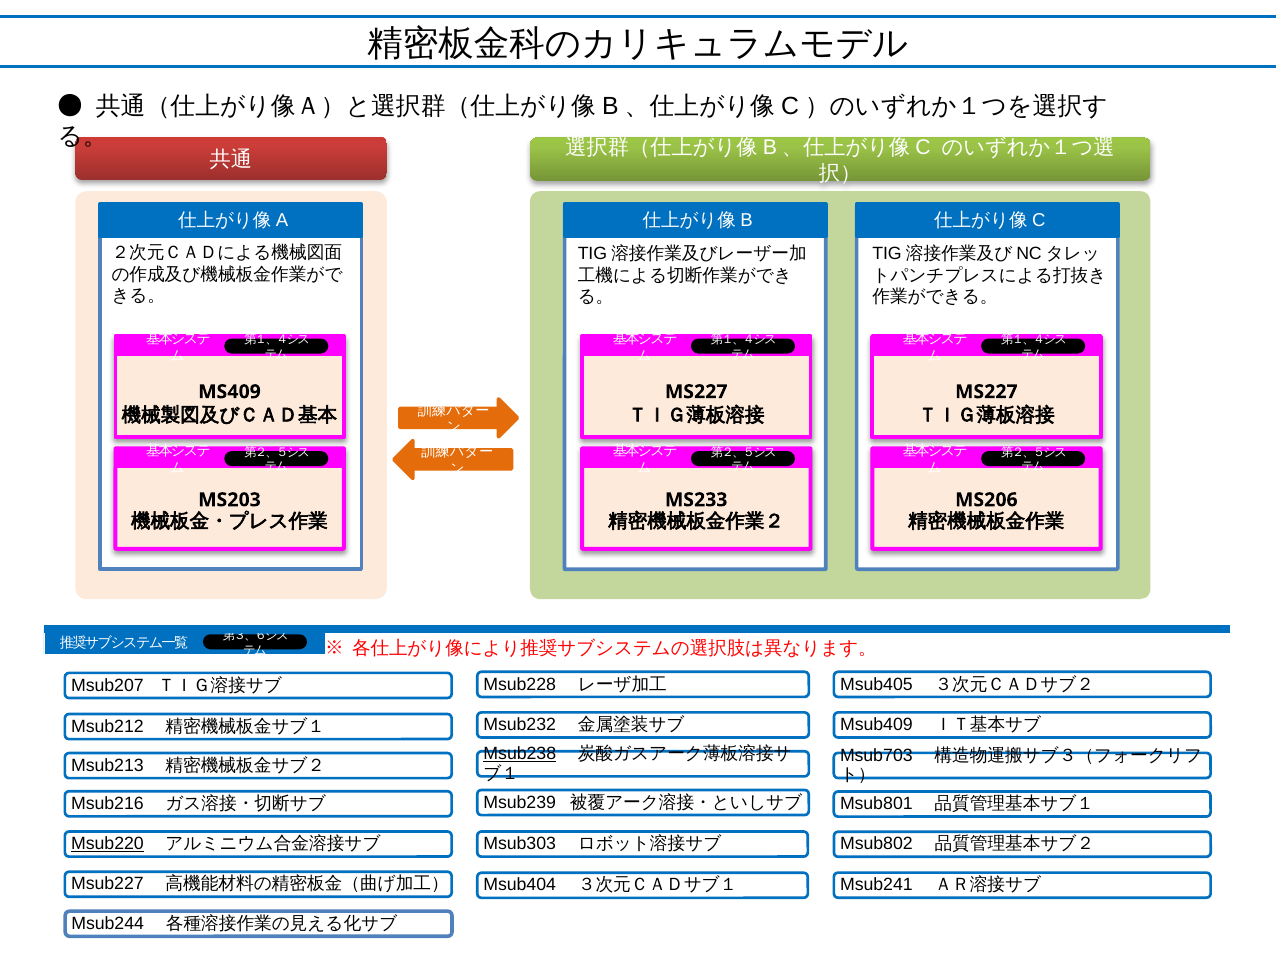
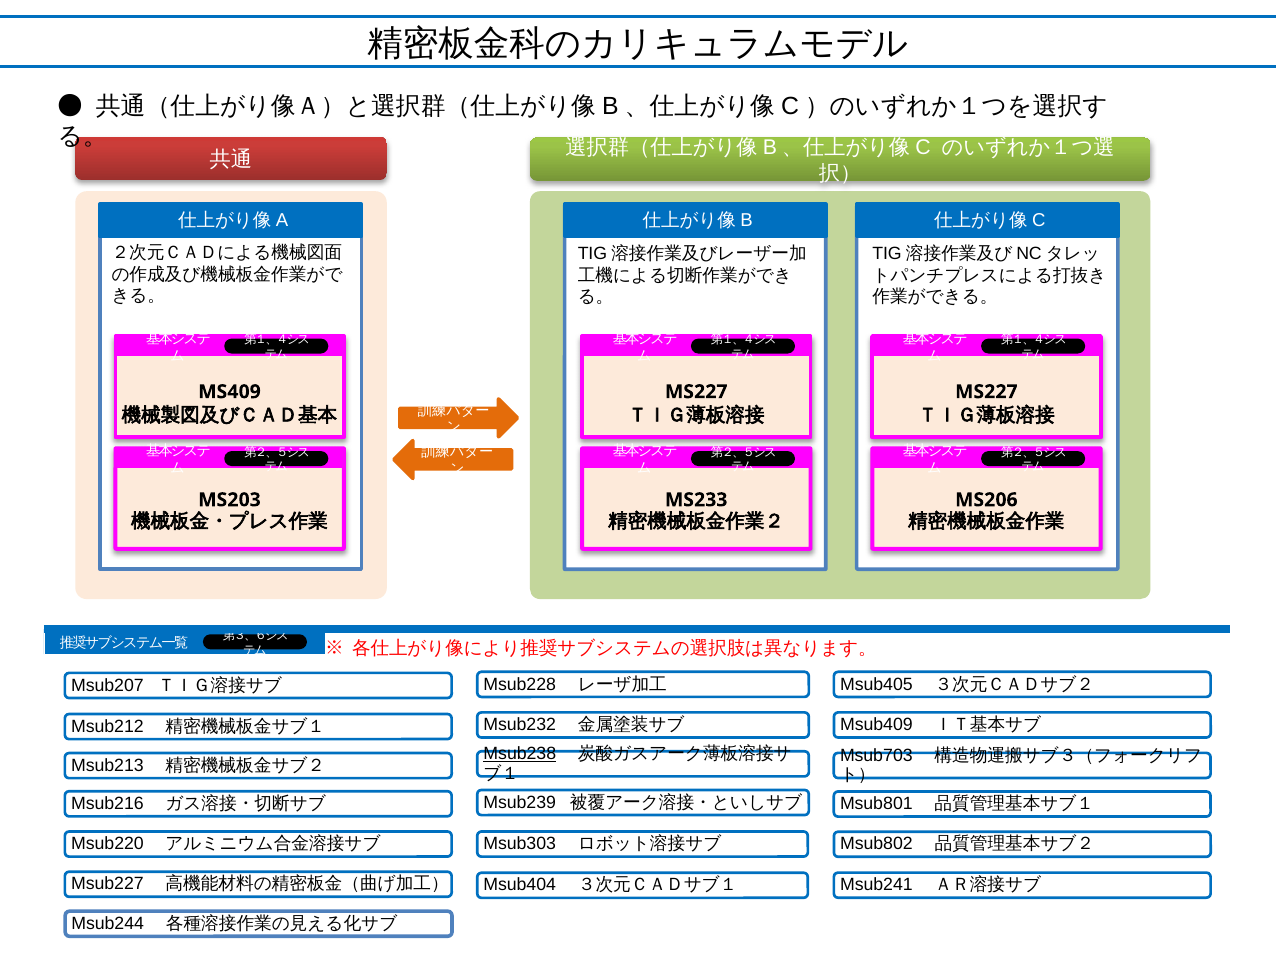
Msub220 underline: present -> none
